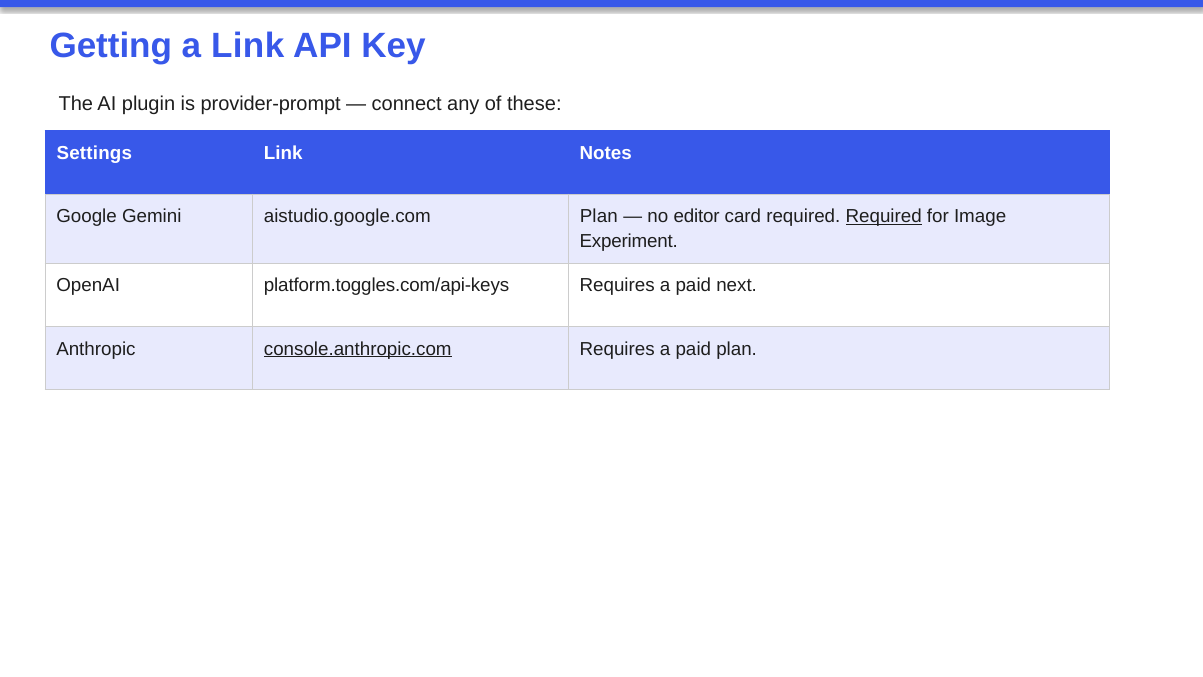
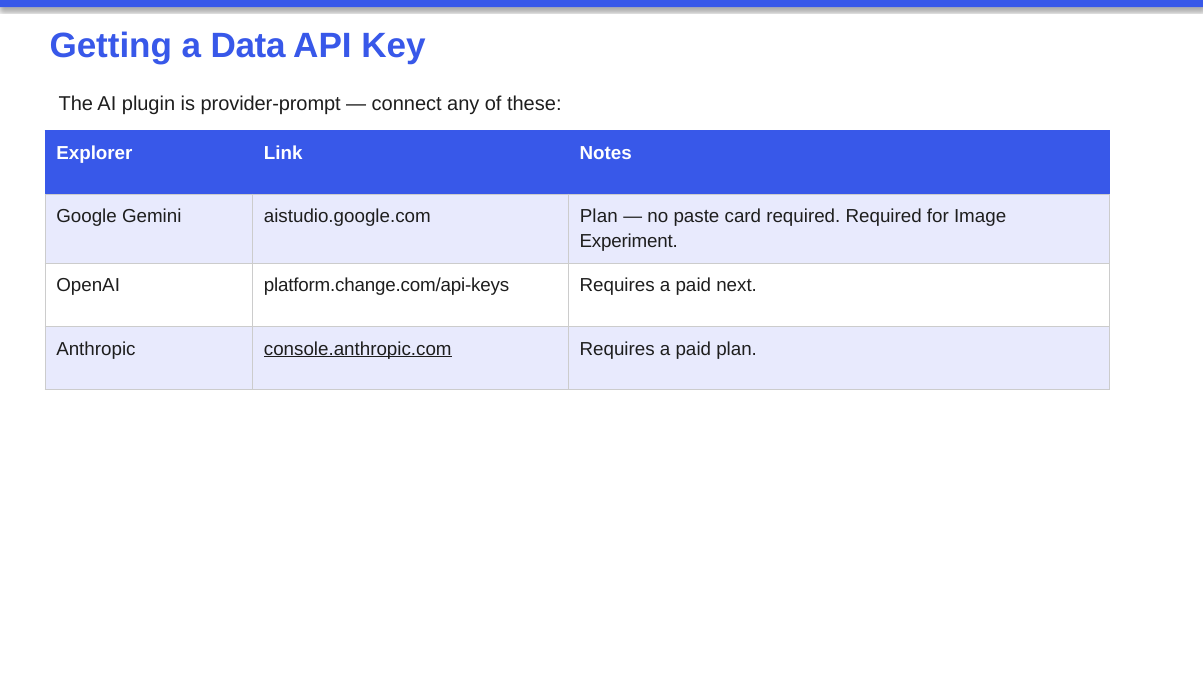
a Link: Link -> Data
Settings: Settings -> Explorer
editor: editor -> paste
Required at (884, 216) underline: present -> none
platform.toggles.com/api-keys: platform.toggles.com/api-keys -> platform.change.com/api-keys
